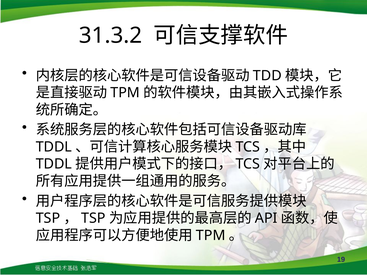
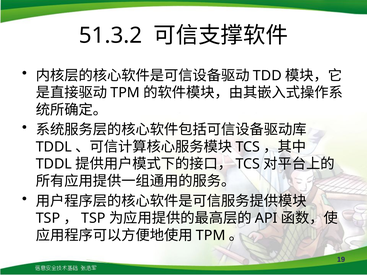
31.3.2: 31.3.2 -> 51.3.2
